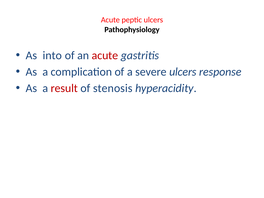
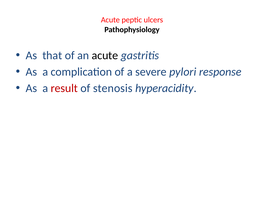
into: into -> that
acute at (105, 55) colour: red -> black
severe ulcers: ulcers -> pylori
